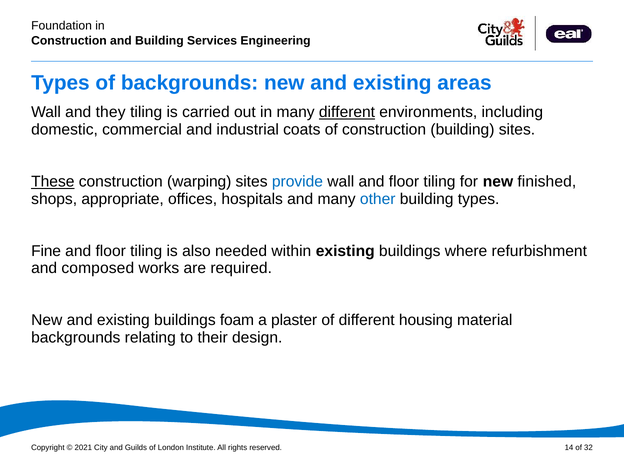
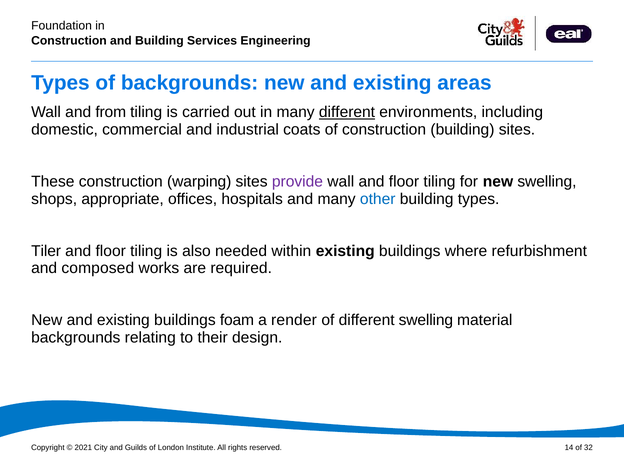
they: they -> from
These underline: present -> none
provide colour: blue -> purple
new finished: finished -> swelling
Fine: Fine -> Tiler
plaster: plaster -> render
different housing: housing -> swelling
